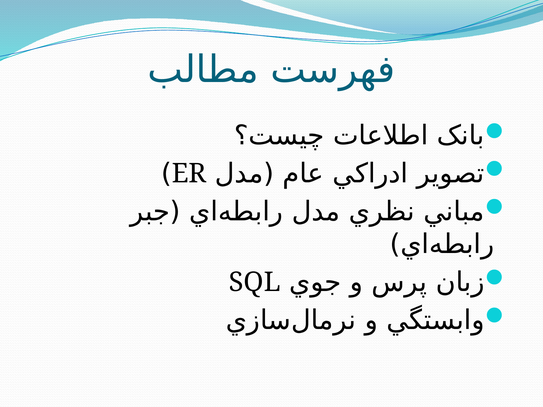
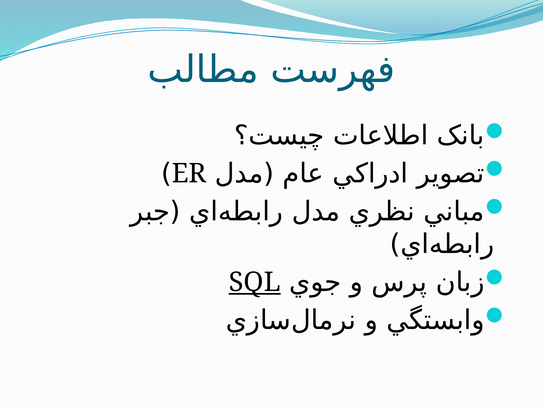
SQL underline: none -> present
